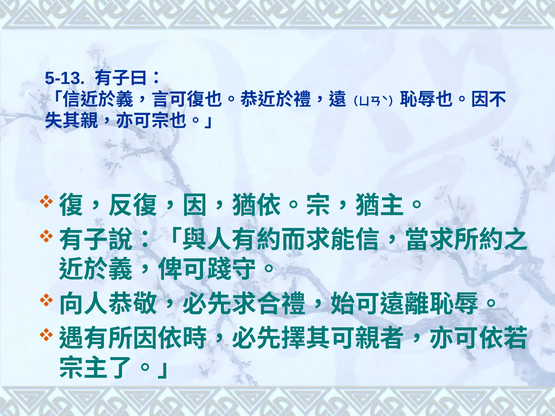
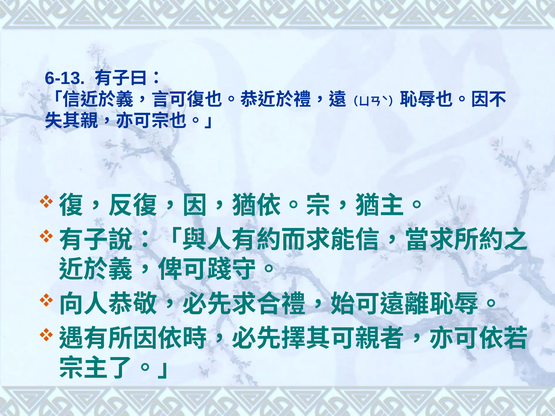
5-13: 5-13 -> 6-13
